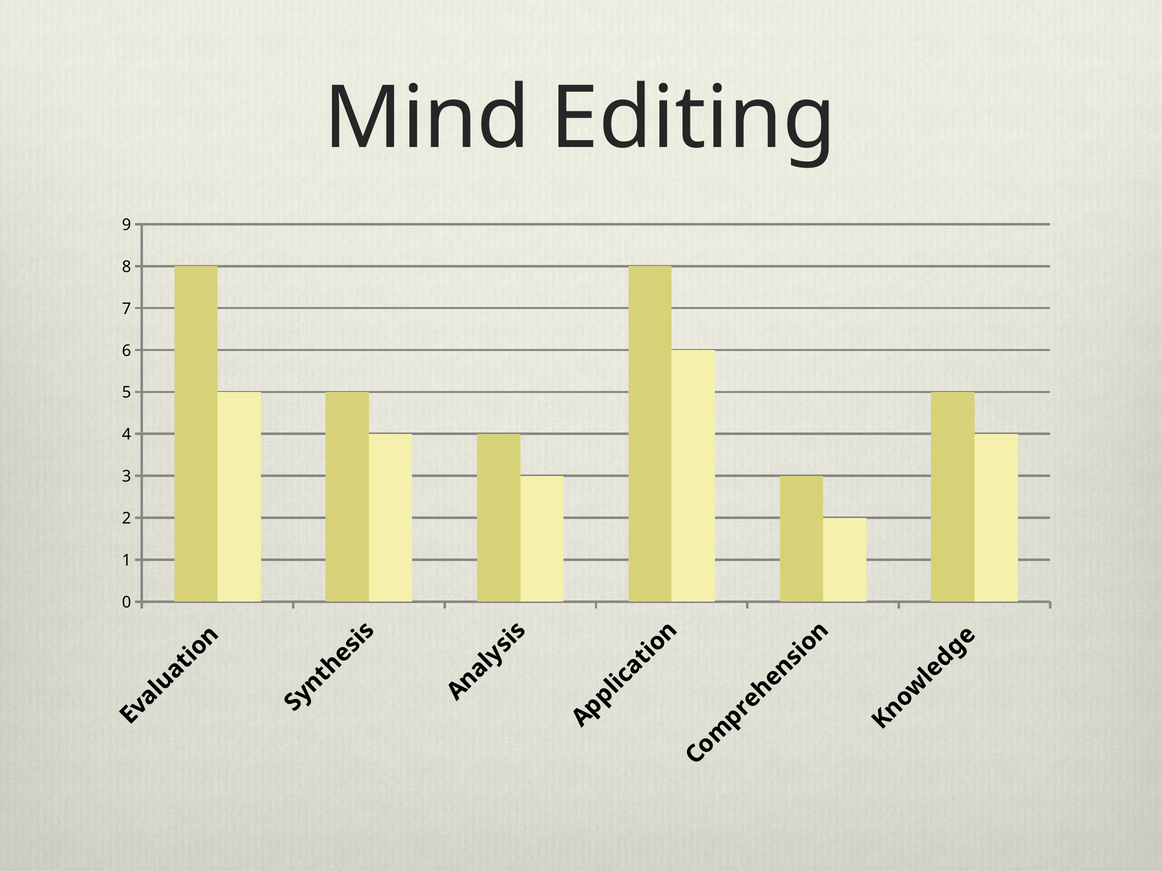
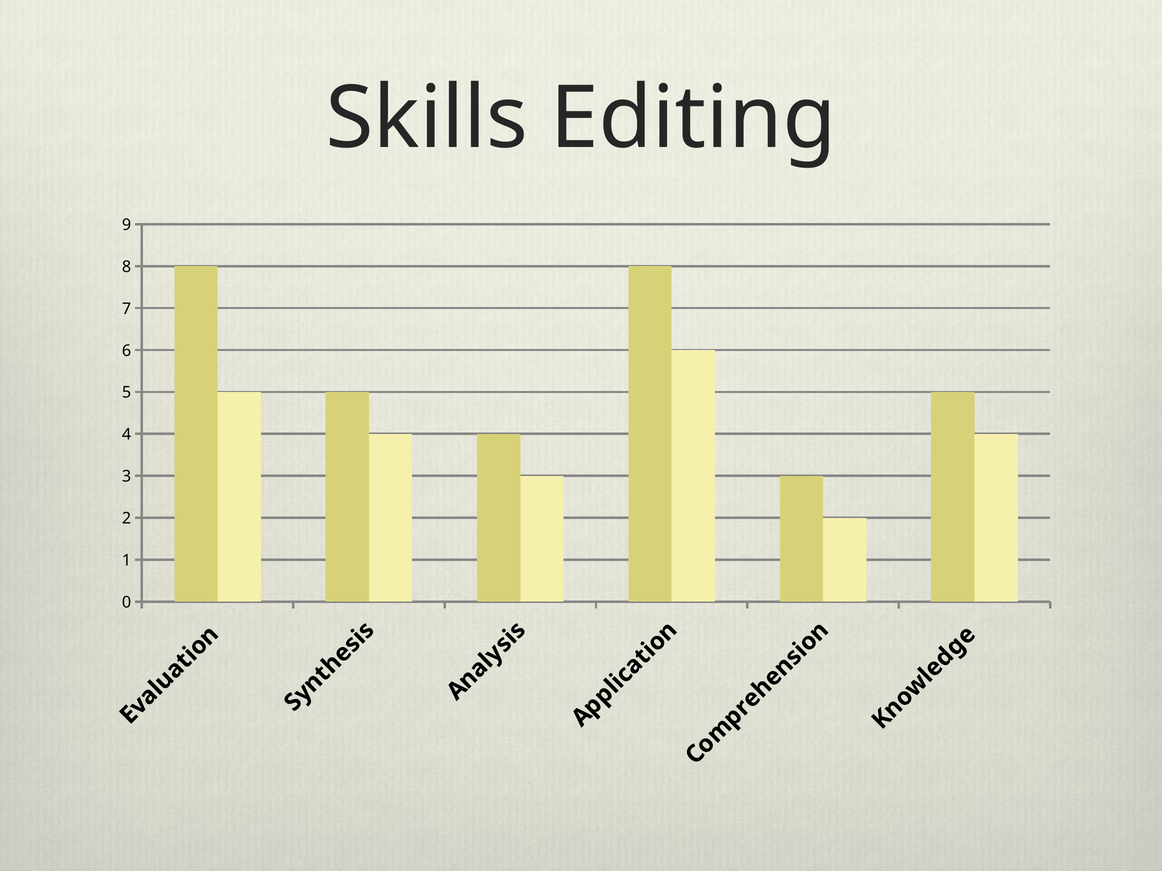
Mind: Mind -> Skills
